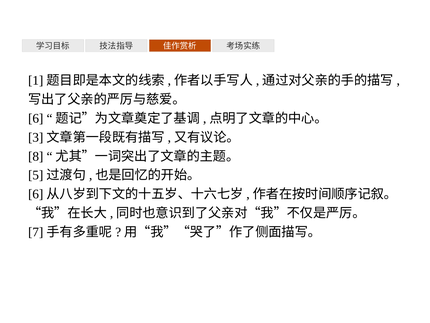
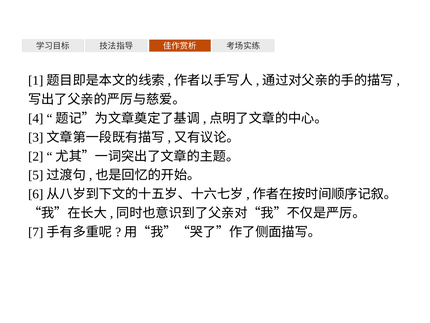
6: 6 -> 4
8: 8 -> 2
